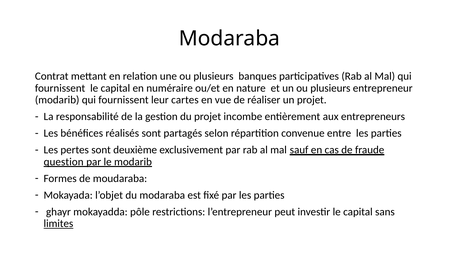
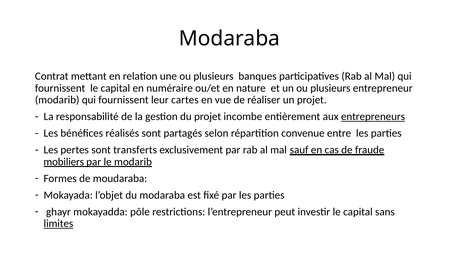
entrepreneurs underline: none -> present
deuxième: deuxième -> transferts
question: question -> mobiliers
